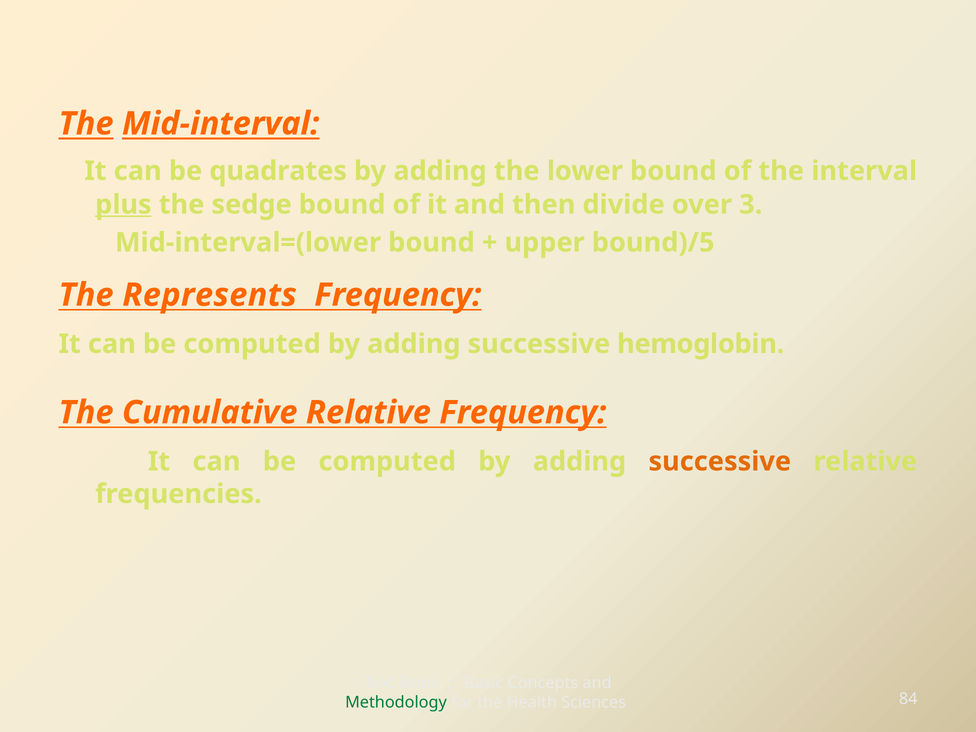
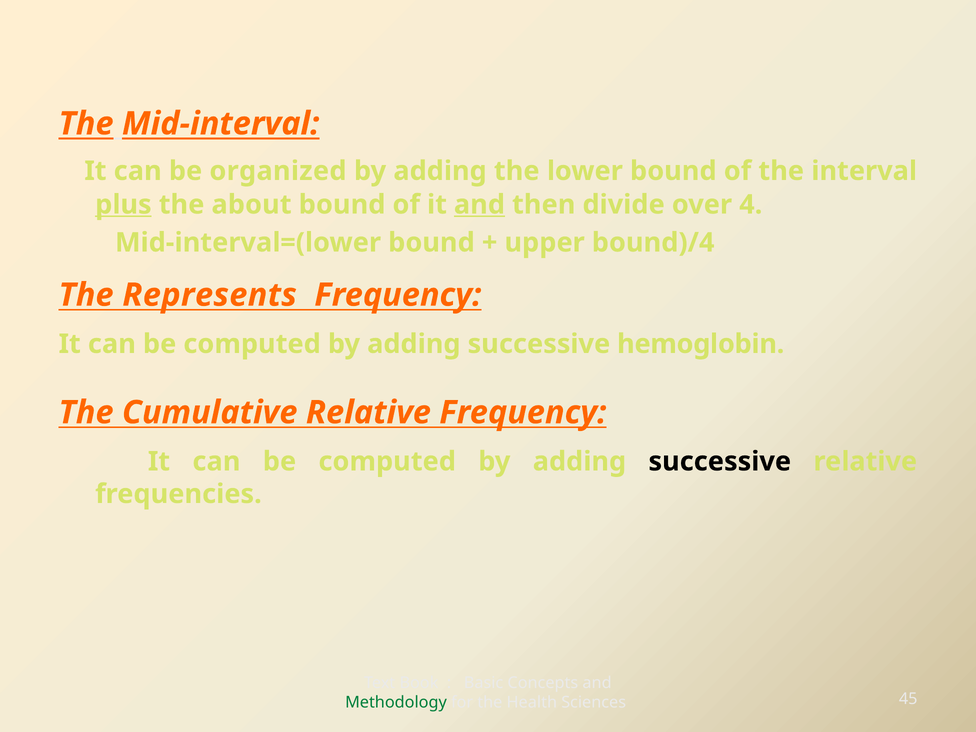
quadrates: quadrates -> organized
sedge: sedge -> about
and at (479, 205) underline: none -> present
3: 3 -> 4
bound)/5: bound)/5 -> bound)/4
successive at (720, 461) colour: orange -> black
84: 84 -> 45
